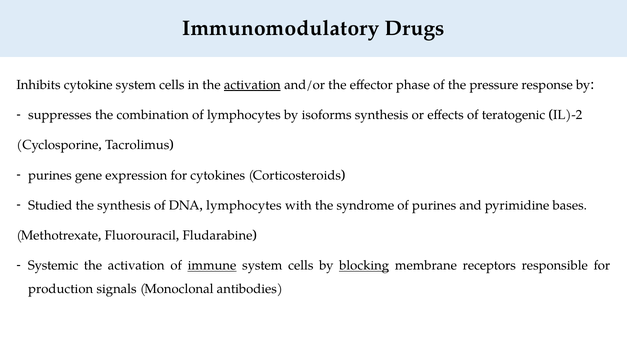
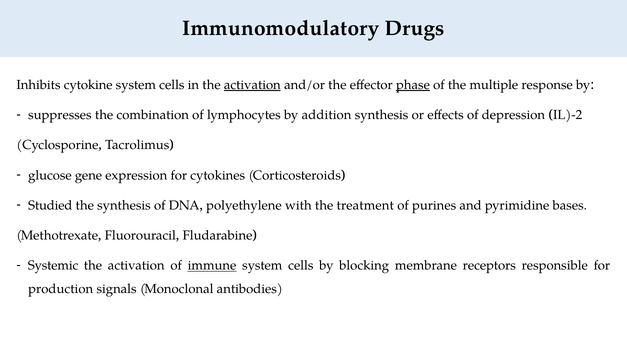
phase underline: none -> present
pressure: pressure -> multiple
isoforms: isoforms -> addition
teratogenic: teratogenic -> depression
purines at (50, 175): purines -> glucose
DNA lymphocytes: lymphocytes -> polyethylene
syndrome: syndrome -> treatment
blocking underline: present -> none
